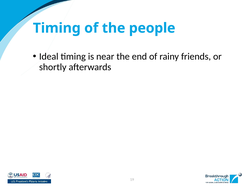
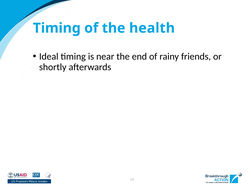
people: people -> health
